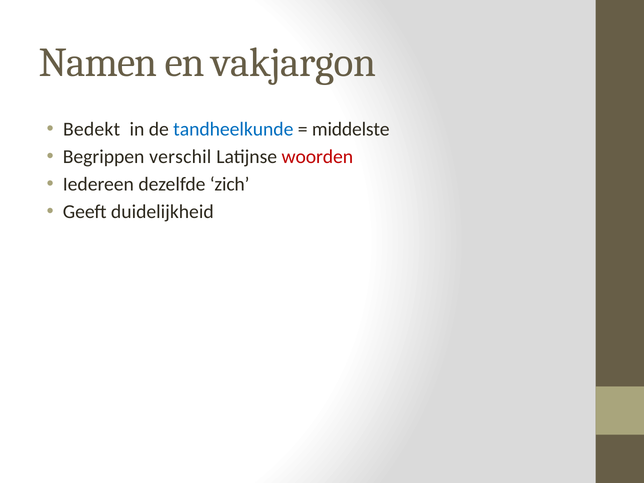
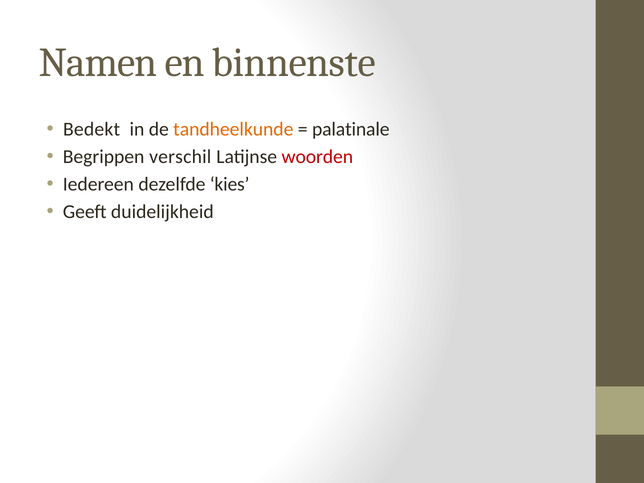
vakjargon: vakjargon -> binnenste
tandheelkunde colour: blue -> orange
middelste: middelste -> palatinale
zich: zich -> kies
